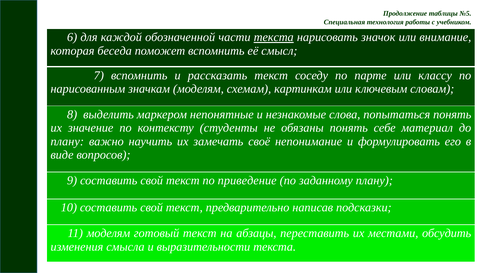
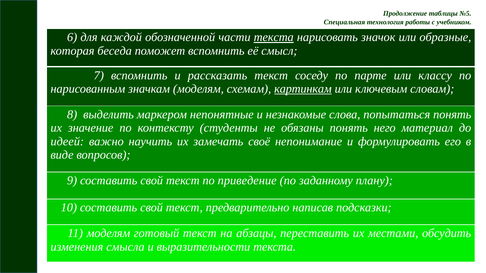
внимание: внимание -> образные
картинкам underline: none -> present
себе: себе -> него
плану at (67, 142): плану -> идеей
